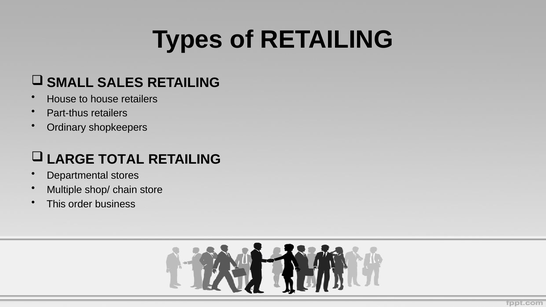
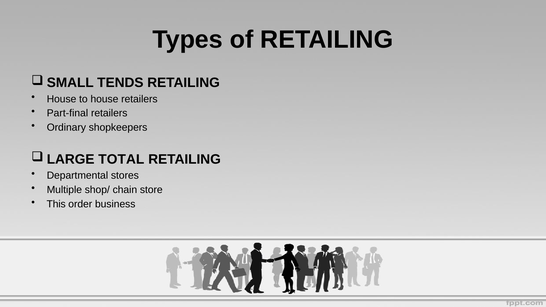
SALES: SALES -> TENDS
Part-thus: Part-thus -> Part-final
